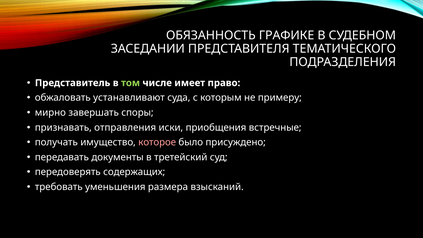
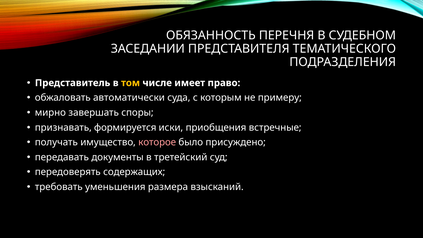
ГРАФИКЕ: ГРАФИКЕ -> ПЕРЕЧНЯ
том colour: light green -> yellow
устанавливают: устанавливают -> автоматически
отправления: отправления -> формируется
